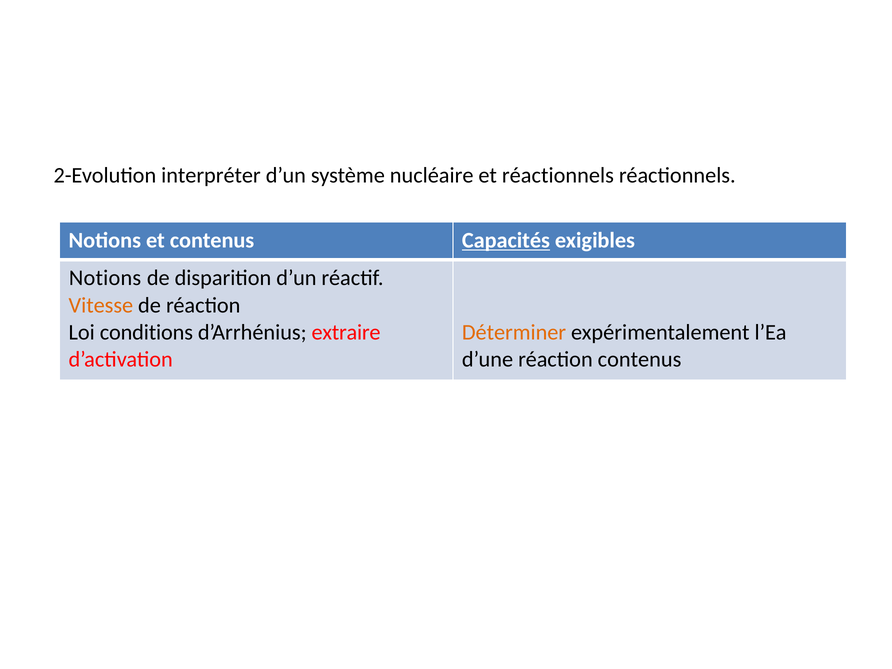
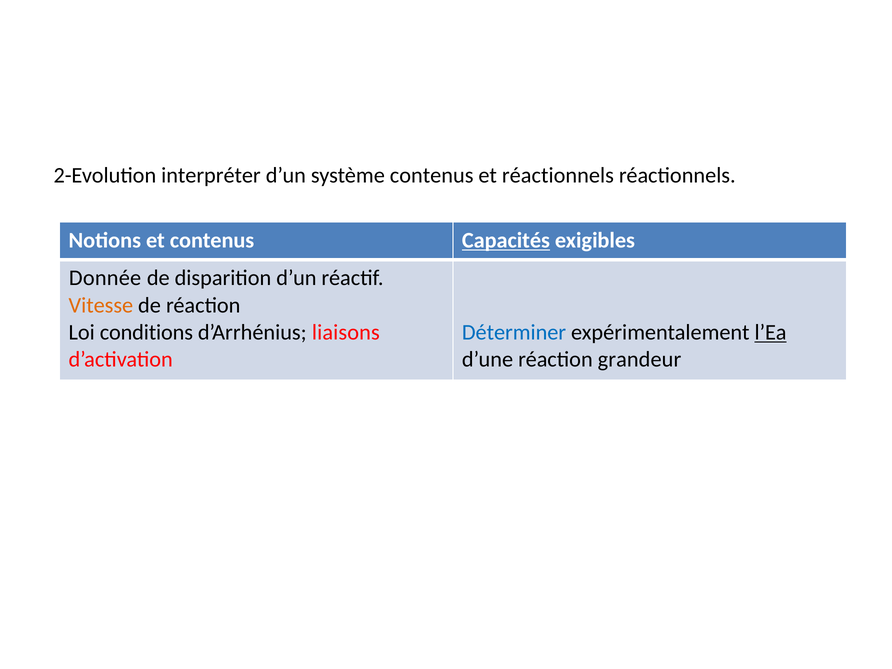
système nucléaire: nucléaire -> contenus
Notions at (105, 278): Notions -> Donnée
extraire: extraire -> liaisons
Déterminer colour: orange -> blue
l’Ea underline: none -> present
réaction contenus: contenus -> grandeur
